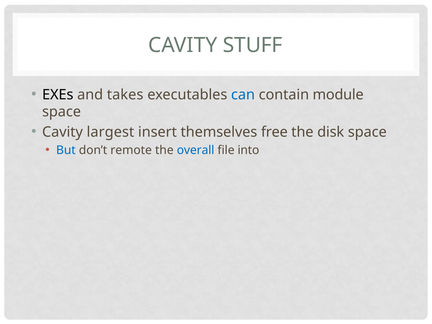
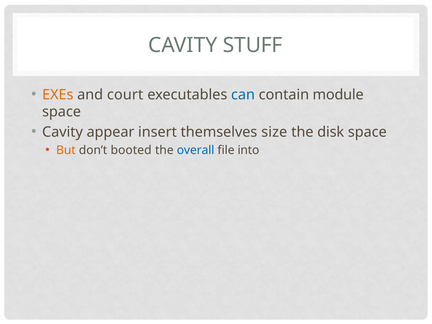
EXEs colour: black -> orange
takes: takes -> court
largest: largest -> appear
free: free -> size
But colour: blue -> orange
remote: remote -> booted
